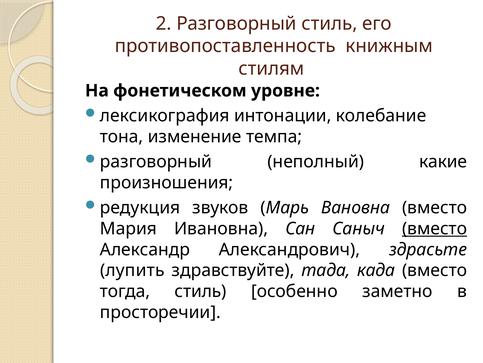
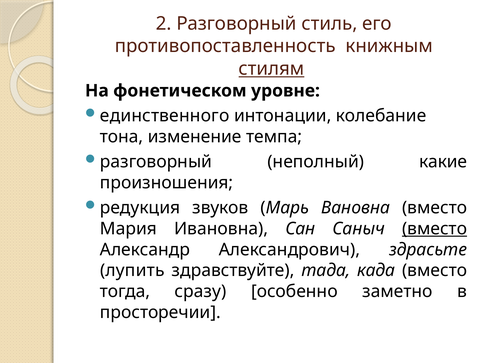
стилям underline: none -> present
лексикография: лексикография -> единственного
тогда стиль: стиль -> сразу
